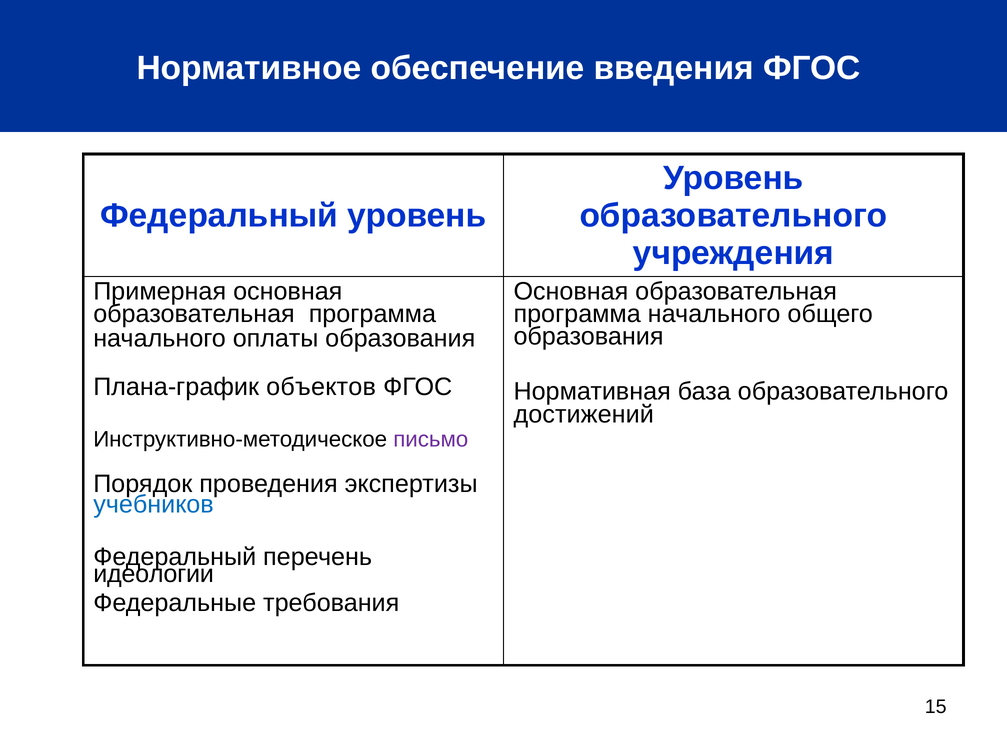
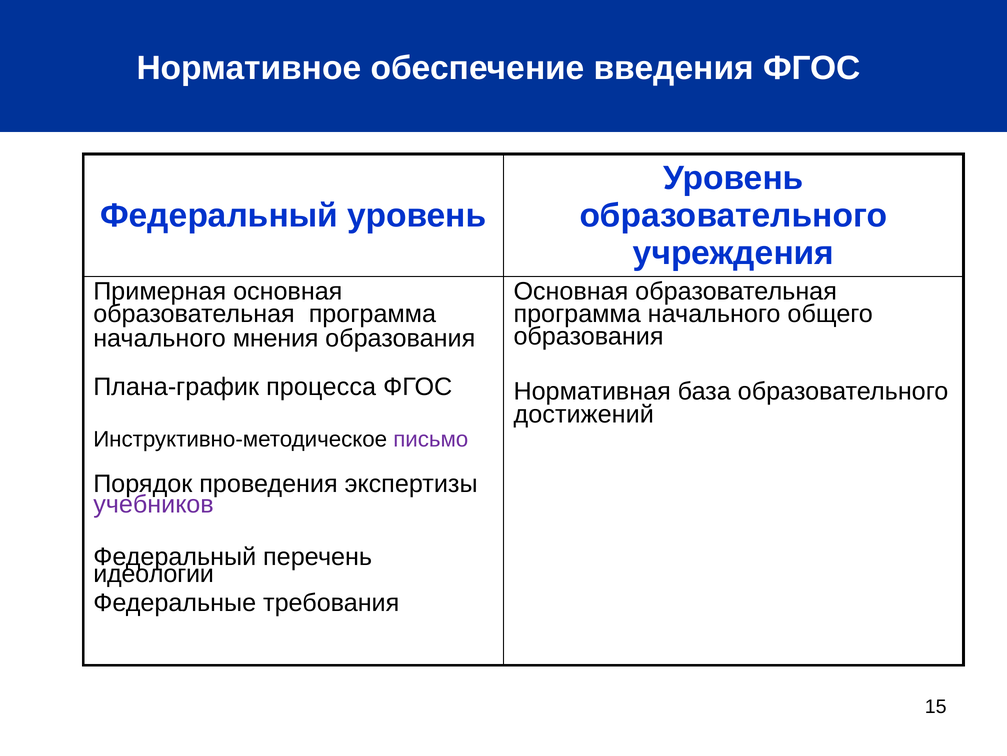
оплаты: оплаты -> мнения
объектов: объектов -> процесса
учебников colour: blue -> purple
